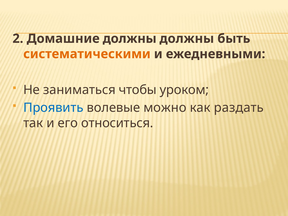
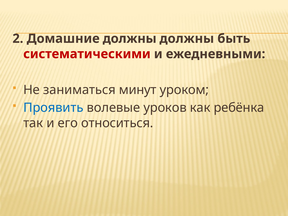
систематическими colour: orange -> red
чтобы: чтобы -> минут
можно: можно -> уроков
раздать: раздать -> ребёнка
